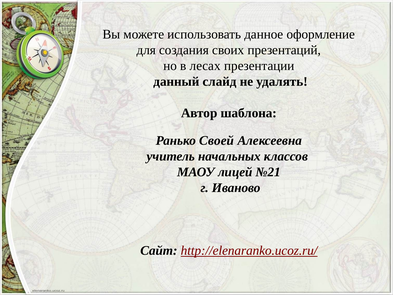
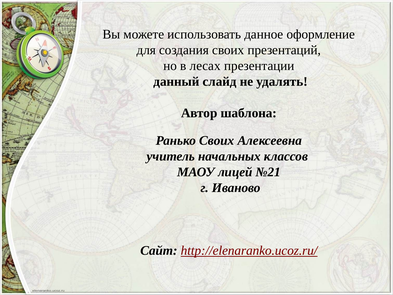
Ранько Своей: Своей -> Своих
